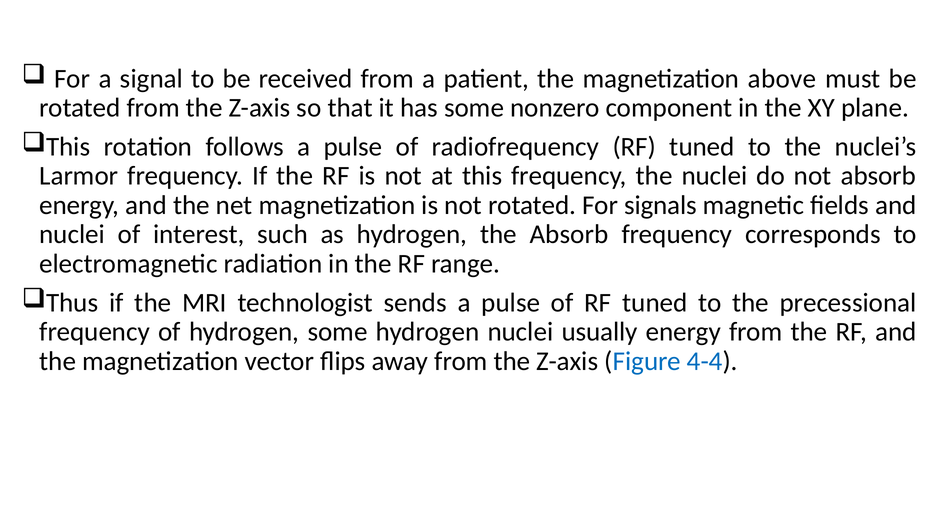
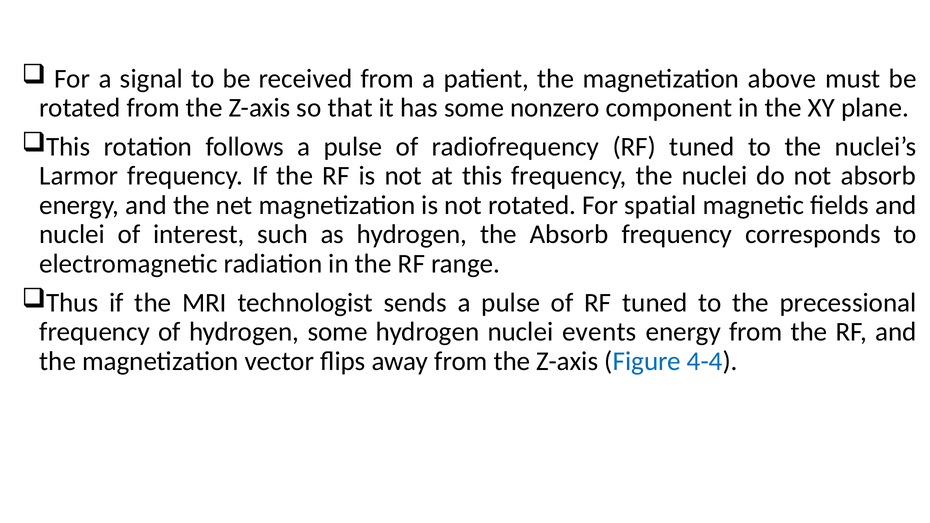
signals: signals -> spatial
usually: usually -> events
